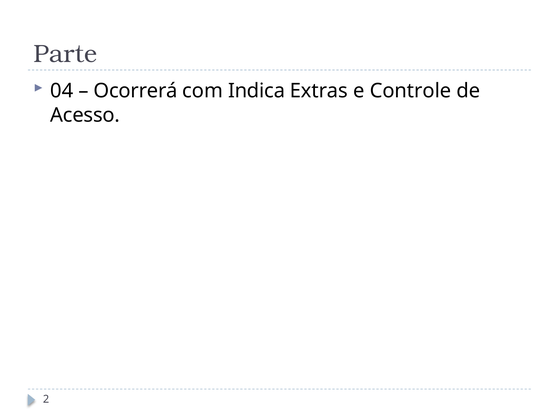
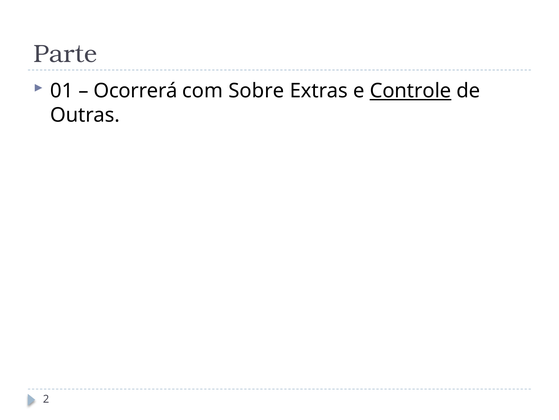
04: 04 -> 01
Indica: Indica -> Sobre
Controle underline: none -> present
Acesso: Acesso -> Outras
